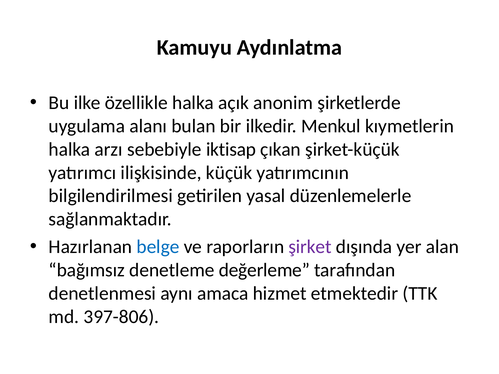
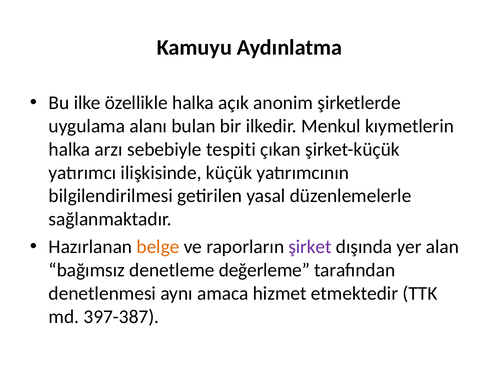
iktisap: iktisap -> tespiti
belge colour: blue -> orange
397-806: 397-806 -> 397-387
